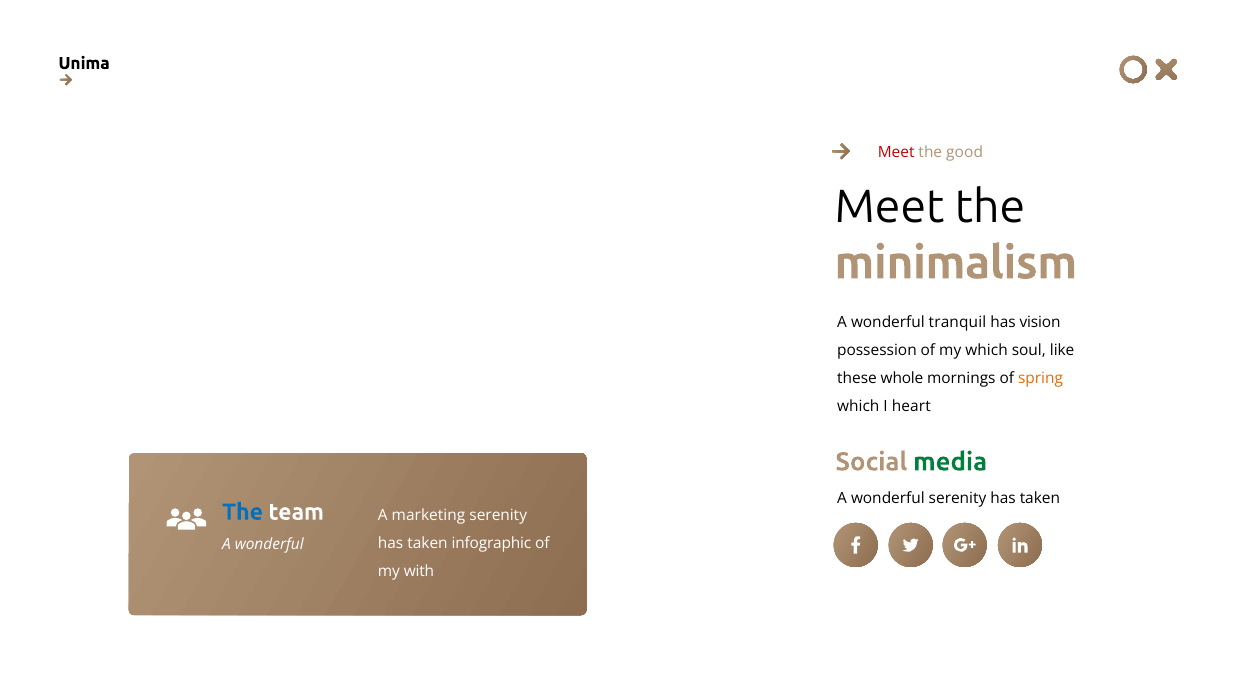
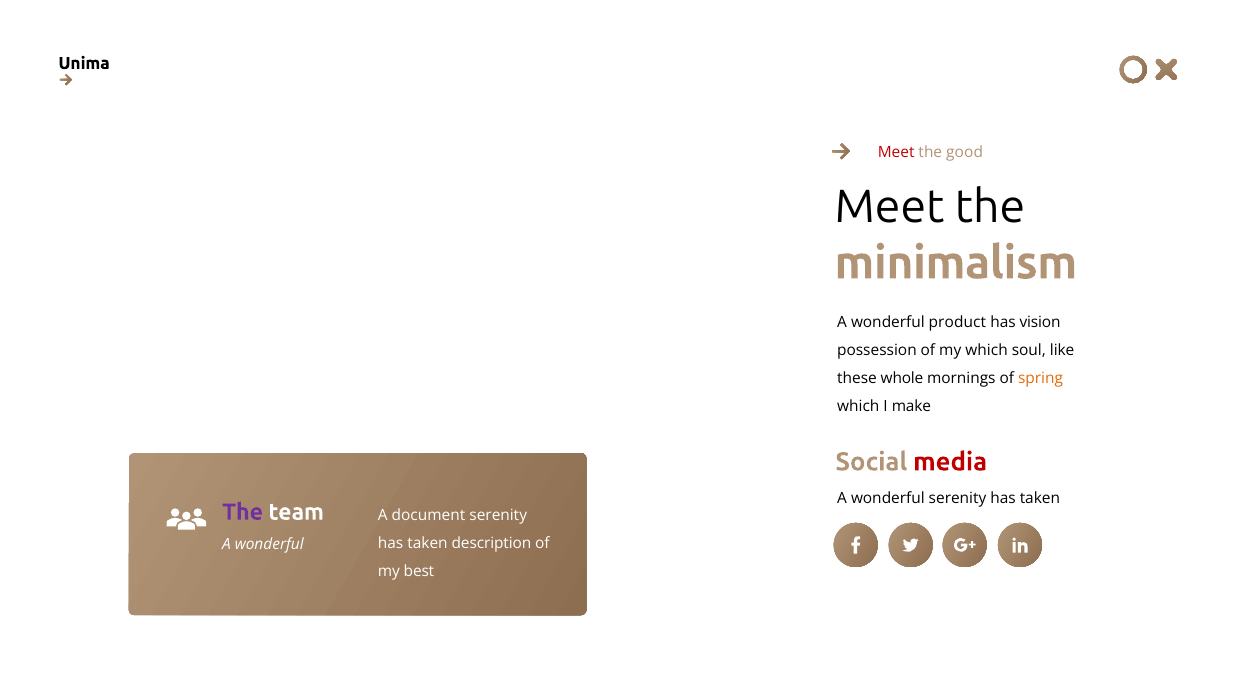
tranquil: tranquil -> product
heart: heart -> make
media colour: green -> red
The at (243, 512) colour: blue -> purple
marketing: marketing -> document
infographic: infographic -> description
with: with -> best
